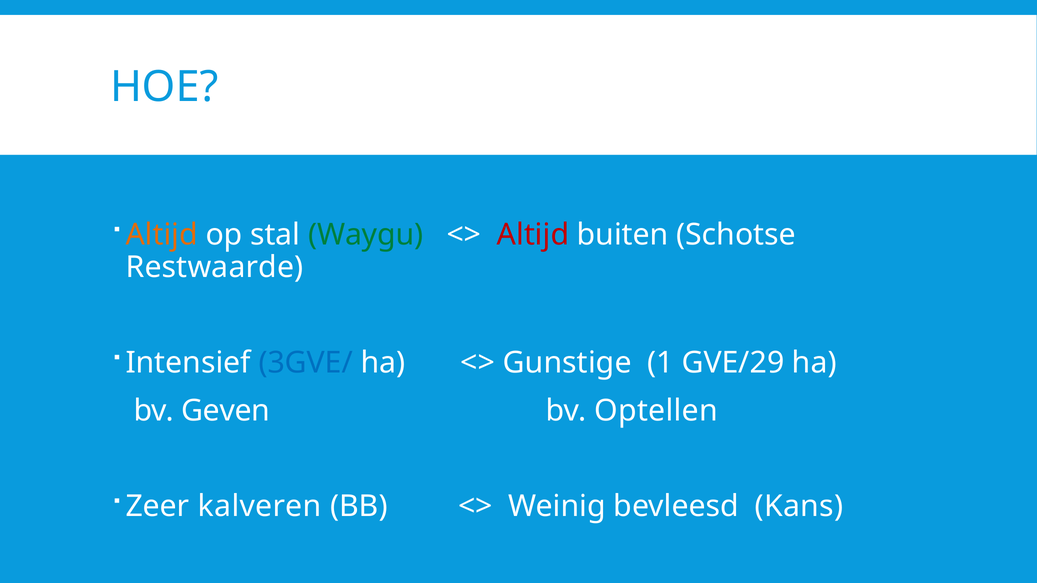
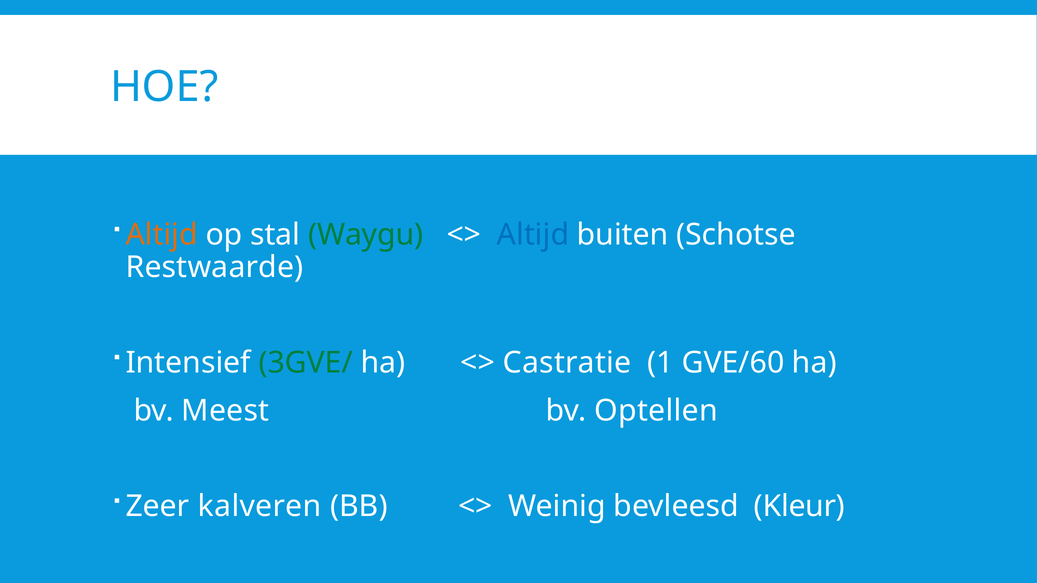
Altijd at (533, 235) colour: red -> blue
3GVE/ colour: blue -> green
Gunstige: Gunstige -> Castratie
GVE/29: GVE/29 -> GVE/60
Geven: Geven -> Meest
Kans: Kans -> Kleur
